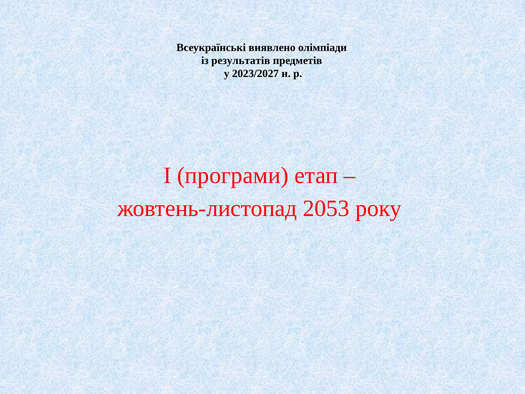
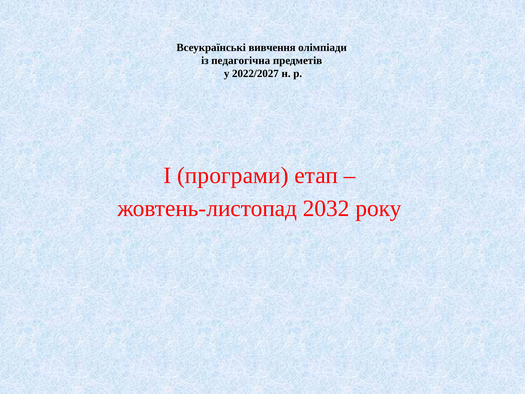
виявлено: виявлено -> вивчення
результатів: результатів -> педагогічна
2023/2027: 2023/2027 -> 2022/2027
2053: 2053 -> 2032
